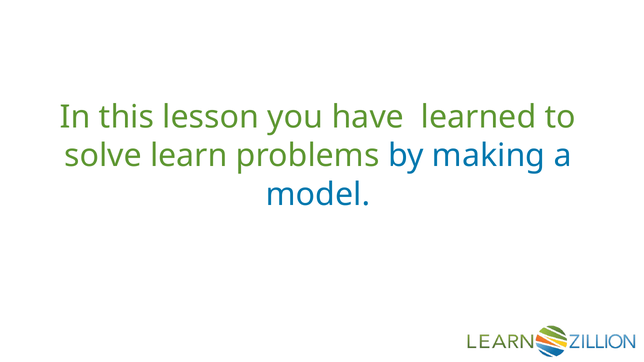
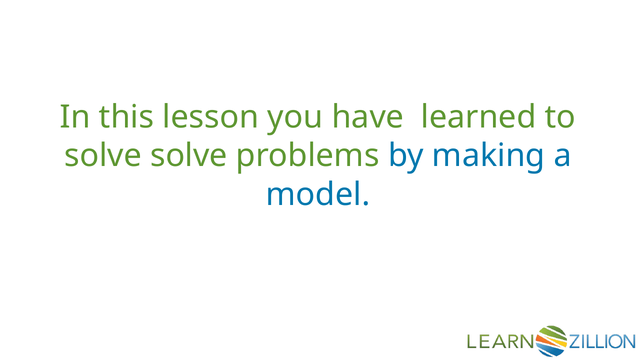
solve learn: learn -> solve
